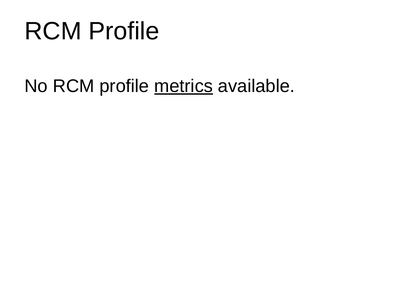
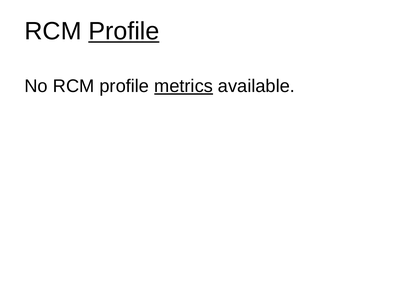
Profile at (124, 31) underline: none -> present
